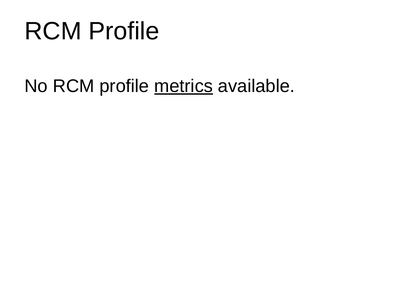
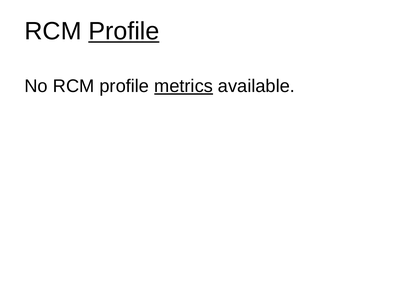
Profile at (124, 31) underline: none -> present
